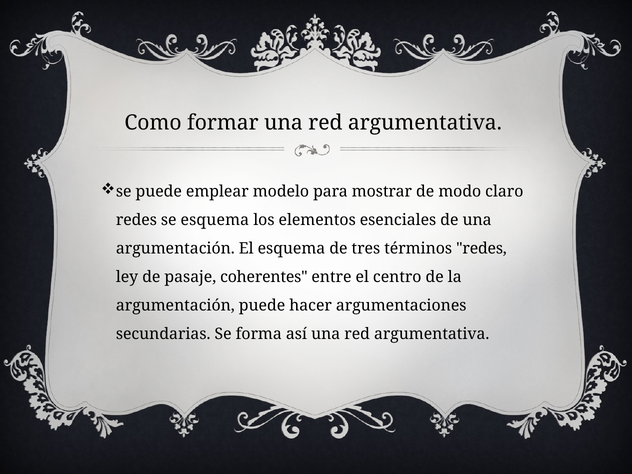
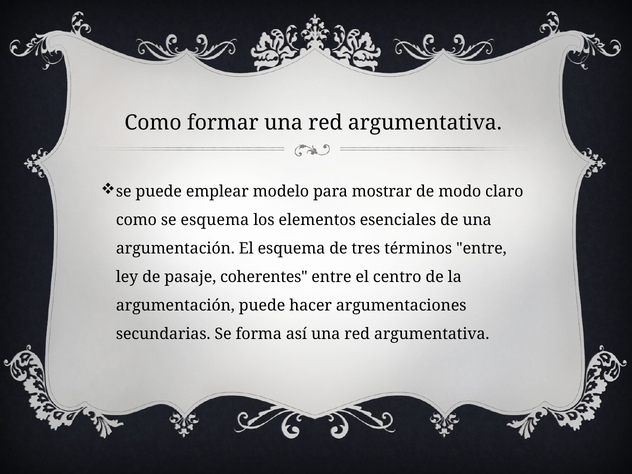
redes at (136, 220): redes -> como
términos redes: redes -> entre
